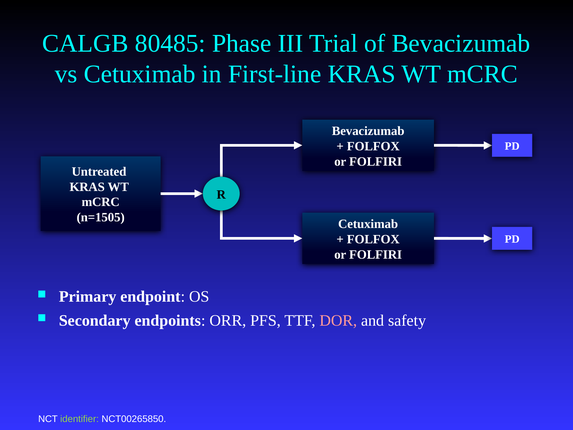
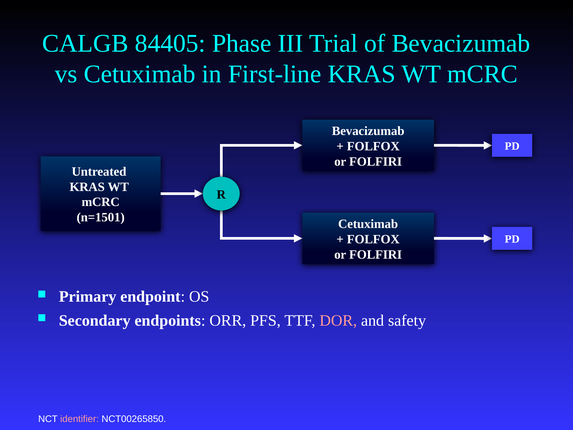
80485: 80485 -> 84405
n=1505: n=1505 -> n=1501
identifier colour: light green -> pink
